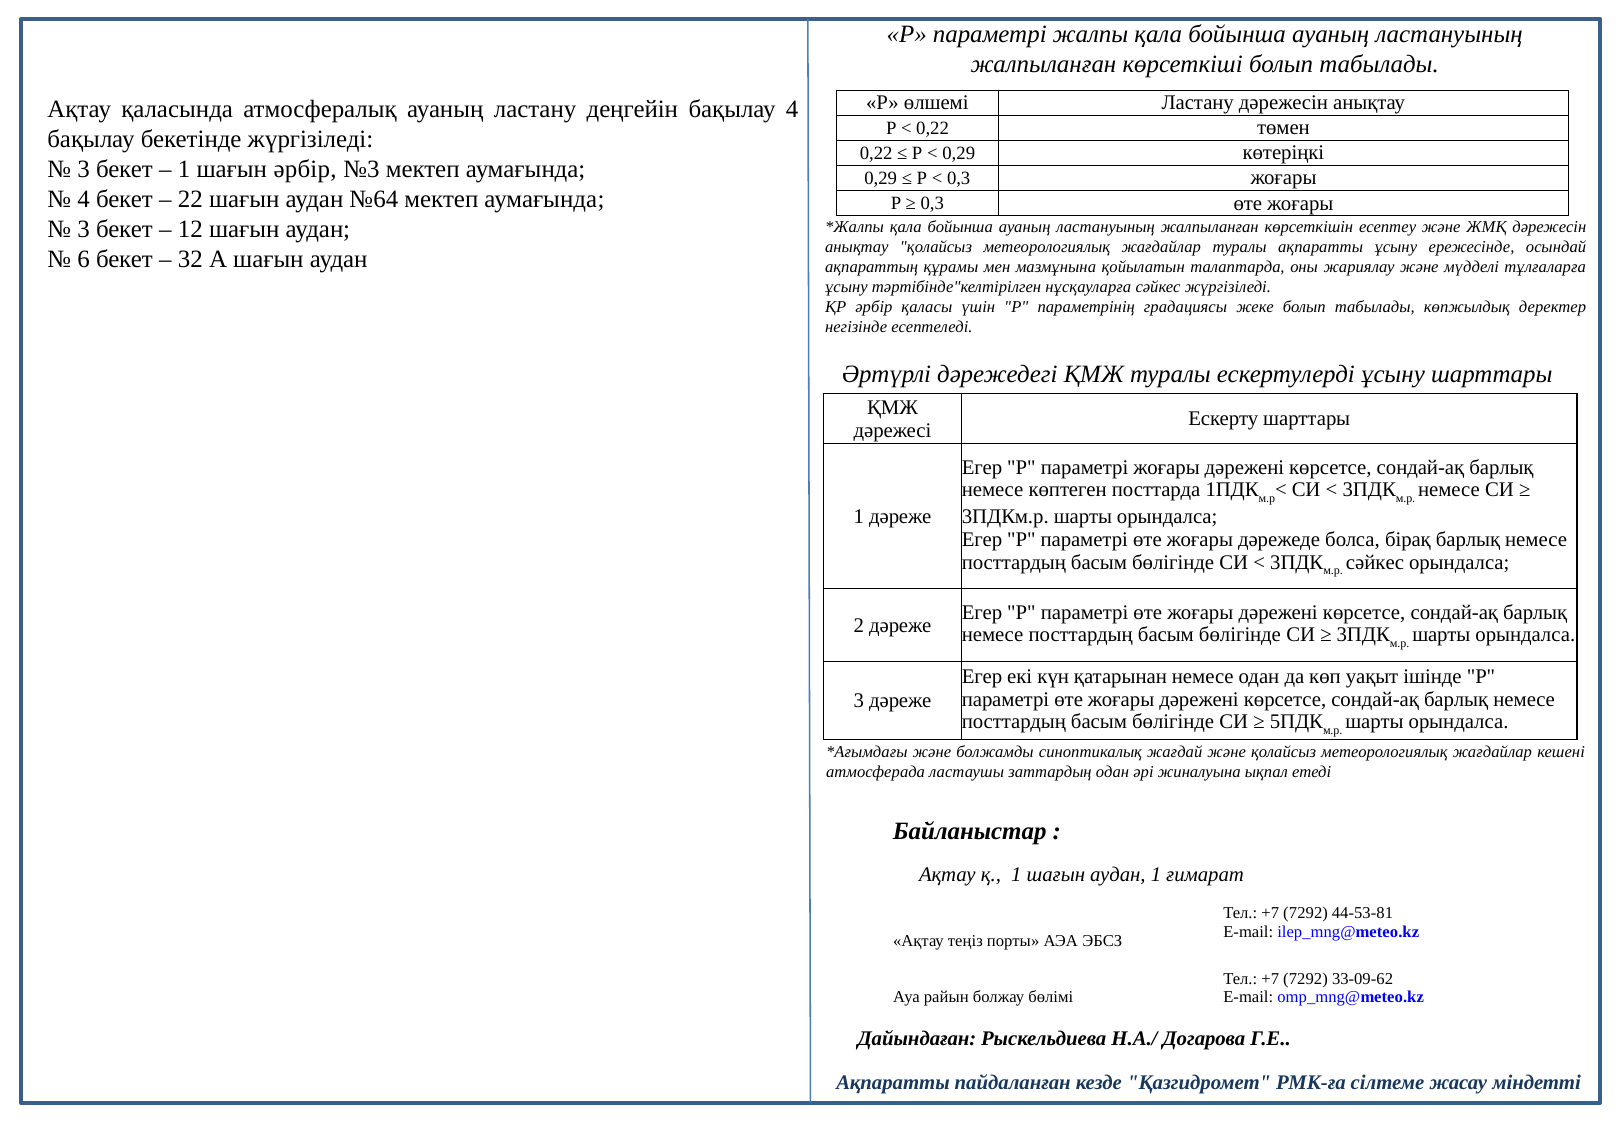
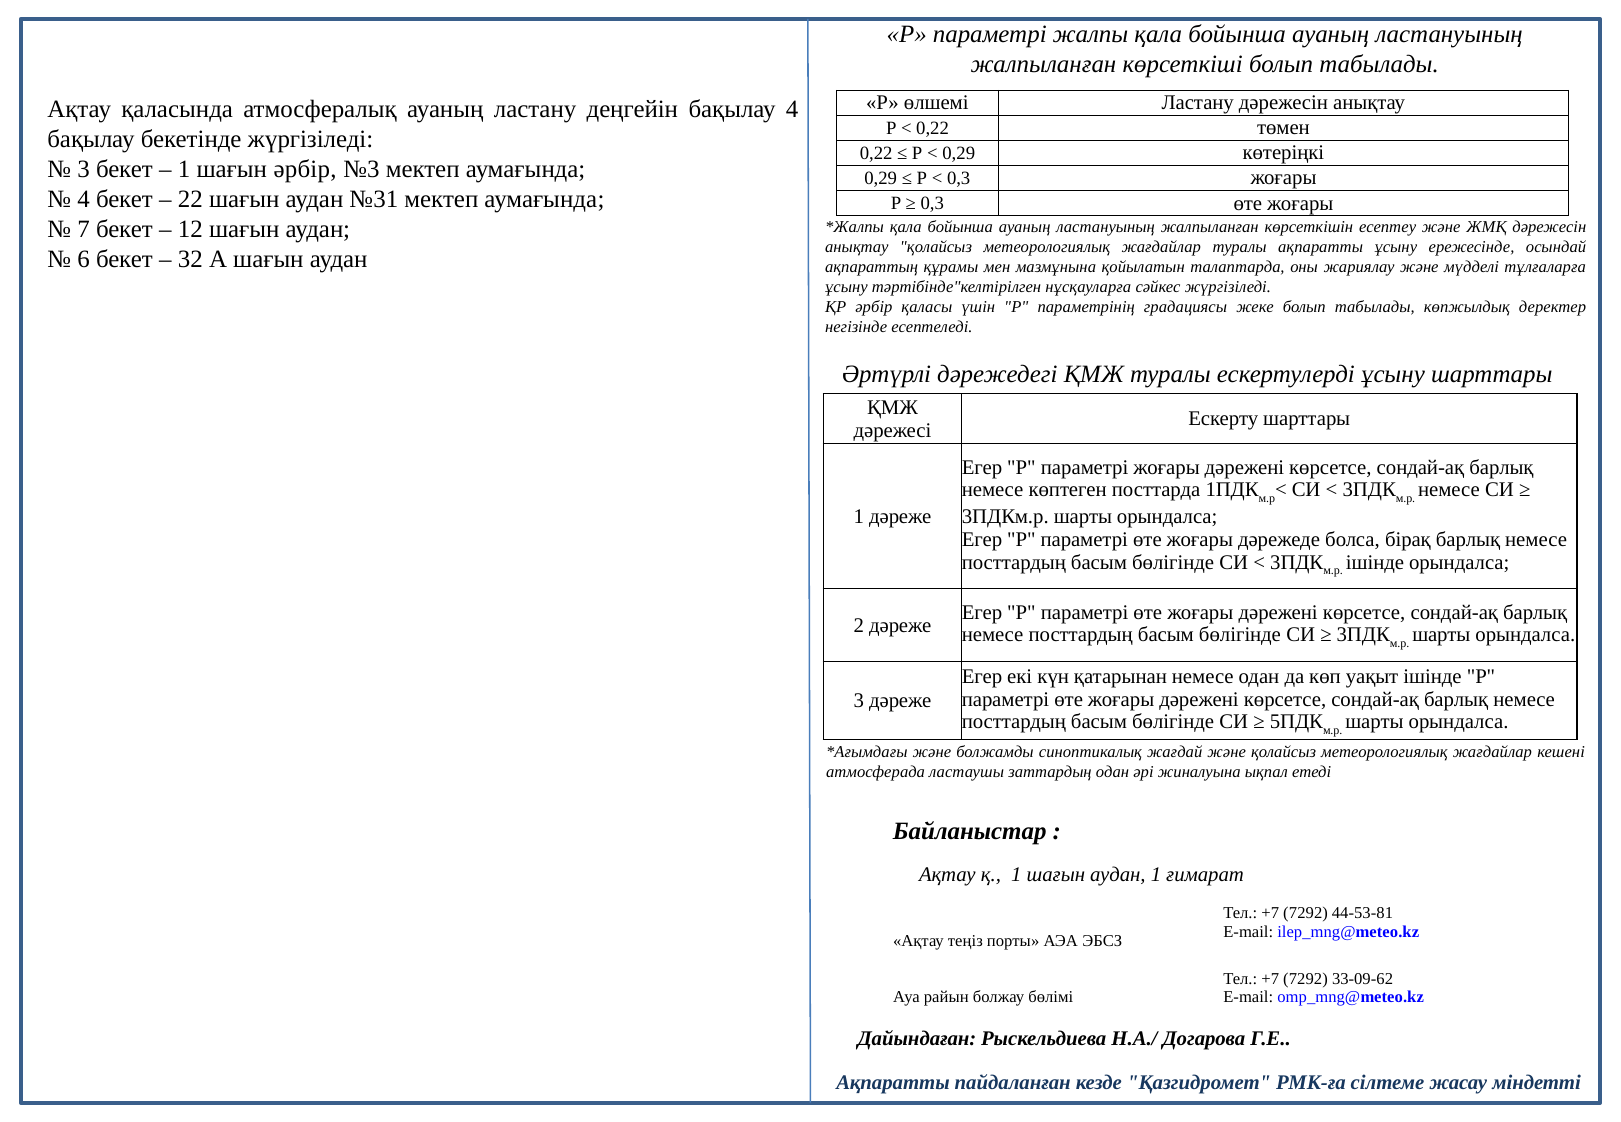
№64: №64 -> №31
3 at (84, 229): 3 -> 7
сәйкес at (1375, 562): сәйкес -> ішінде
